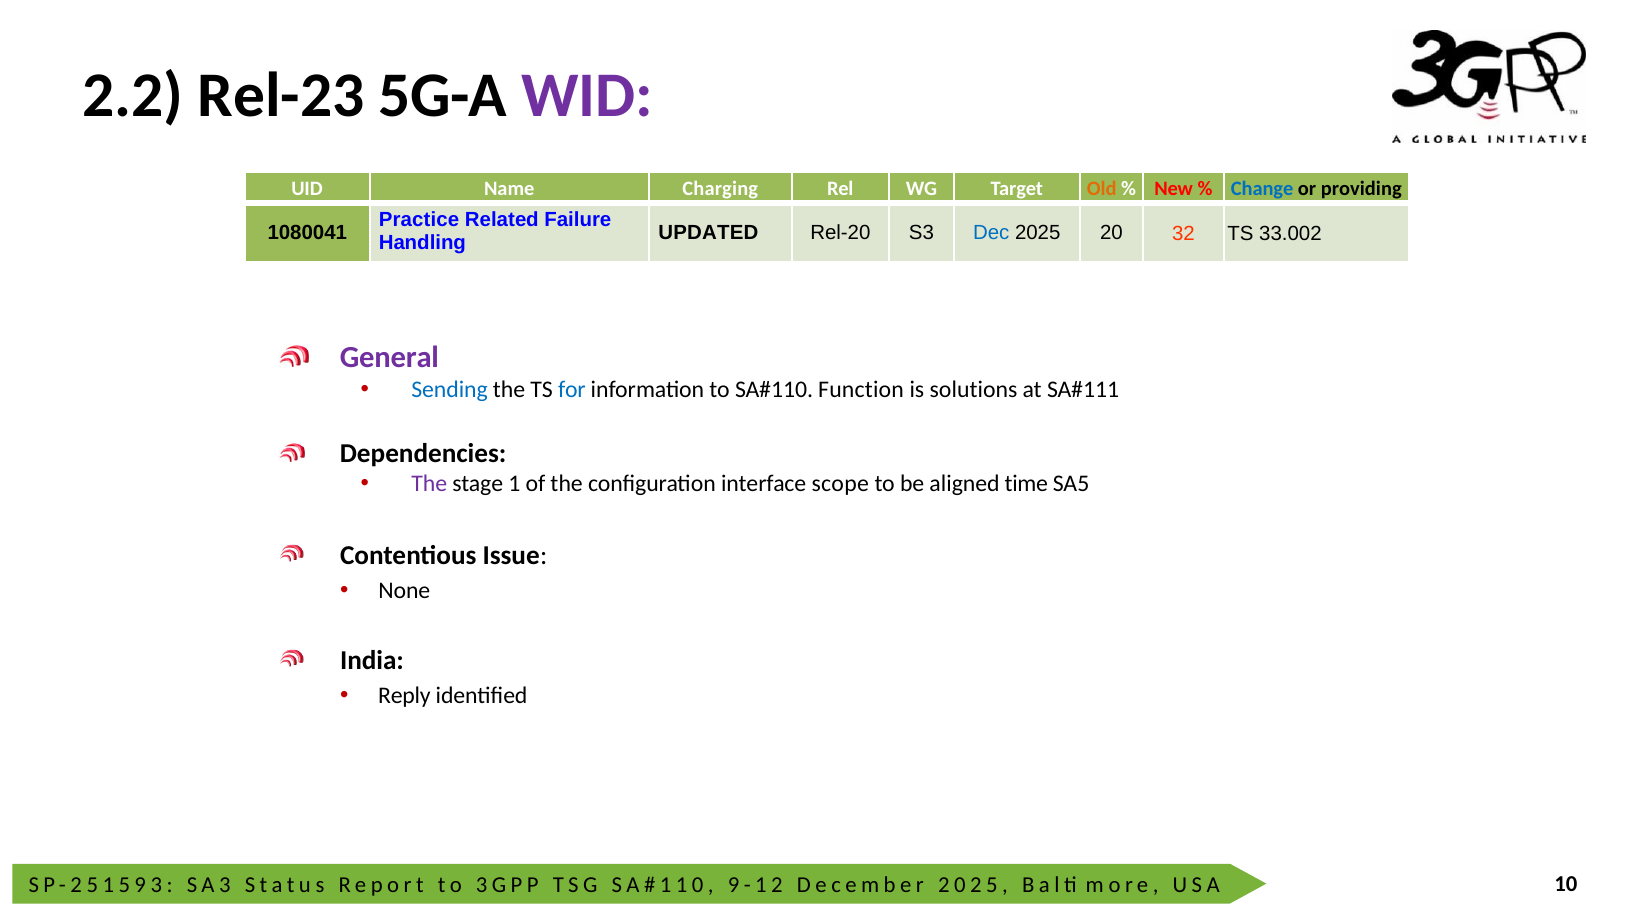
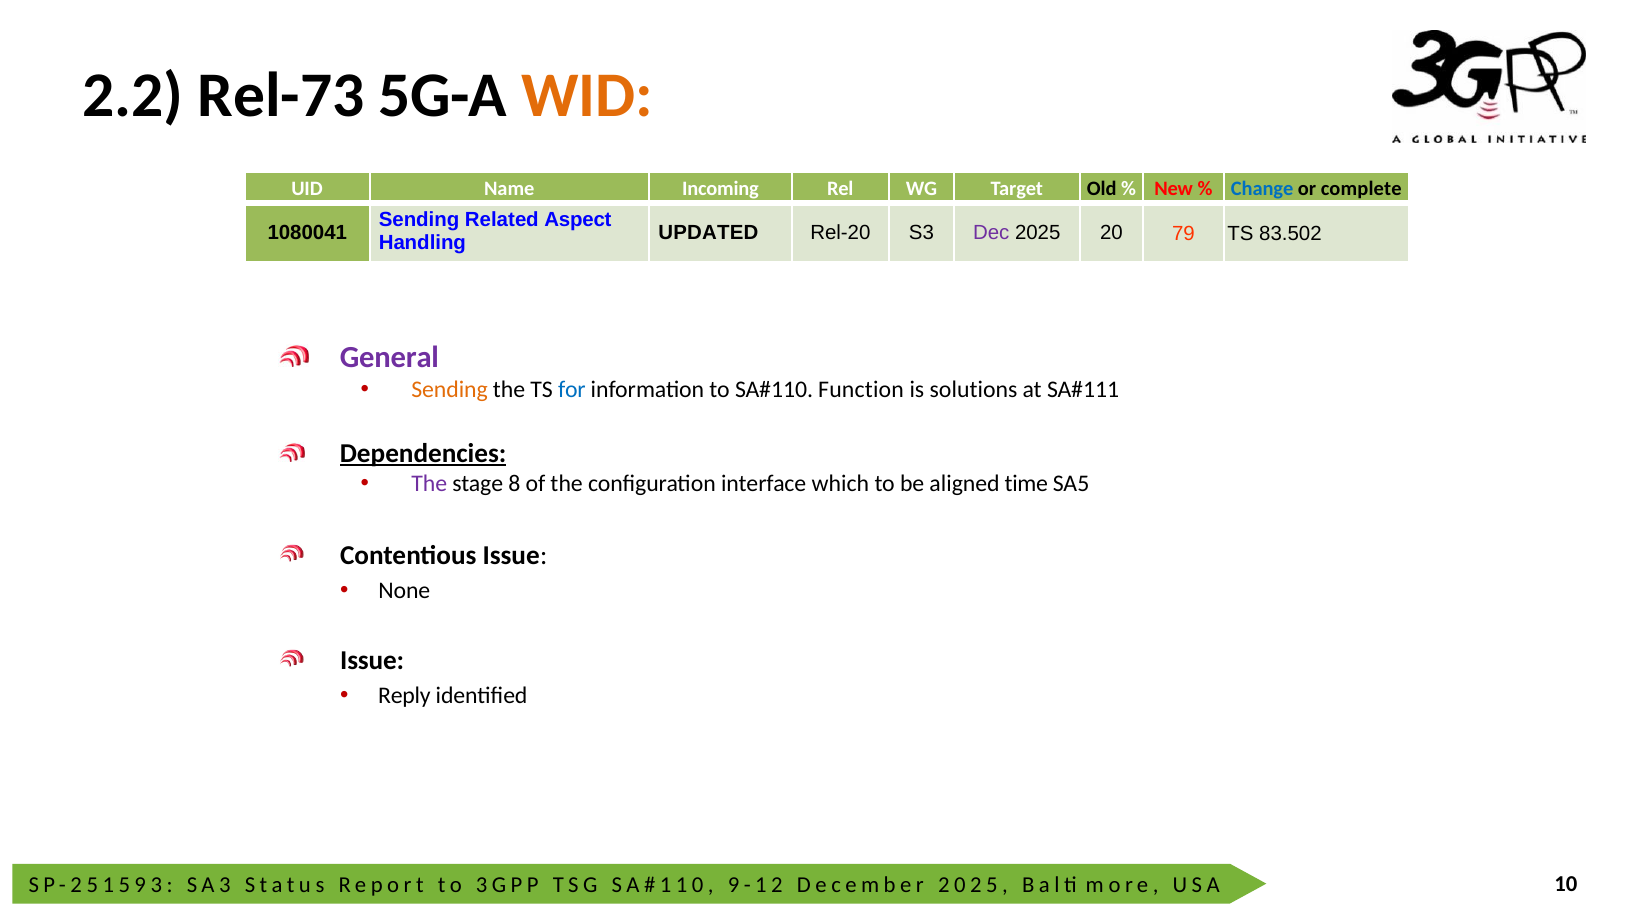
Rel-23: Rel-23 -> Rel-73
WID colour: purple -> orange
Charging: Charging -> Incoming
Old colour: orange -> black
providing: providing -> complete
Practice at (419, 220): Practice -> Sending
Failure: Failure -> Aspect
Dec colour: blue -> purple
32: 32 -> 79
33.002: 33.002 -> 83.502
Sending at (450, 390) colour: blue -> orange
Dependencies underline: none -> present
1: 1 -> 8
scope: scope -> which
India at (372, 660): India -> Issue
